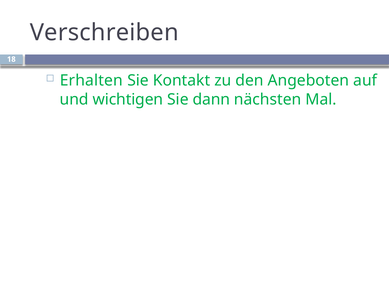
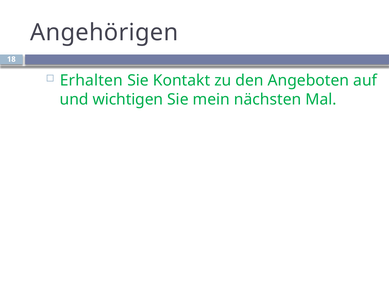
Verschreiben: Verschreiben -> Angehörigen
dann: dann -> mein
